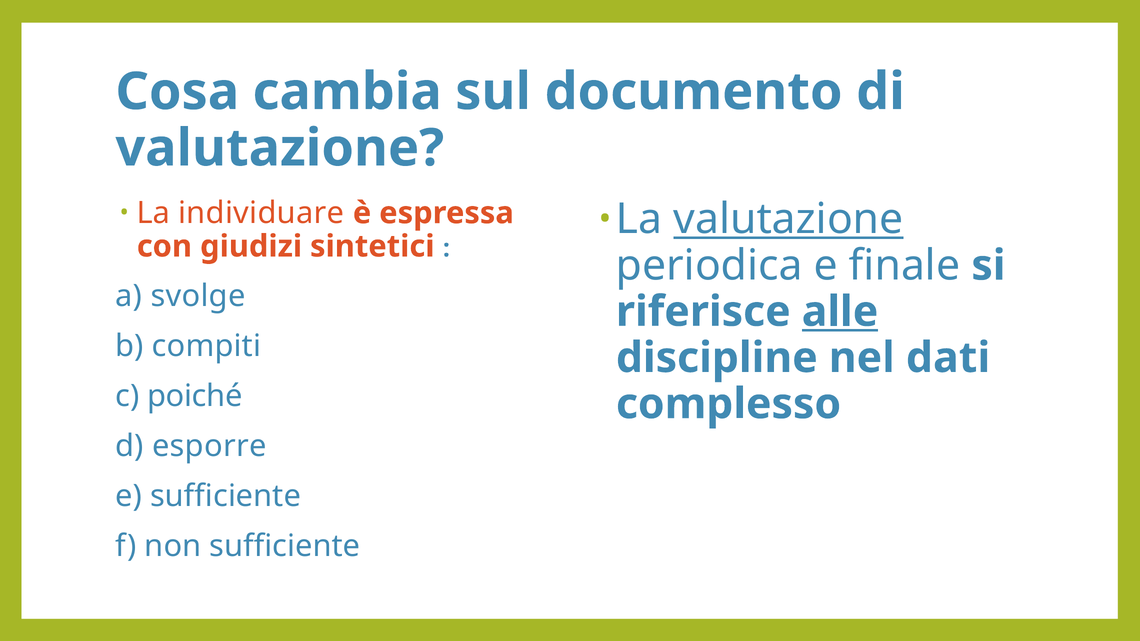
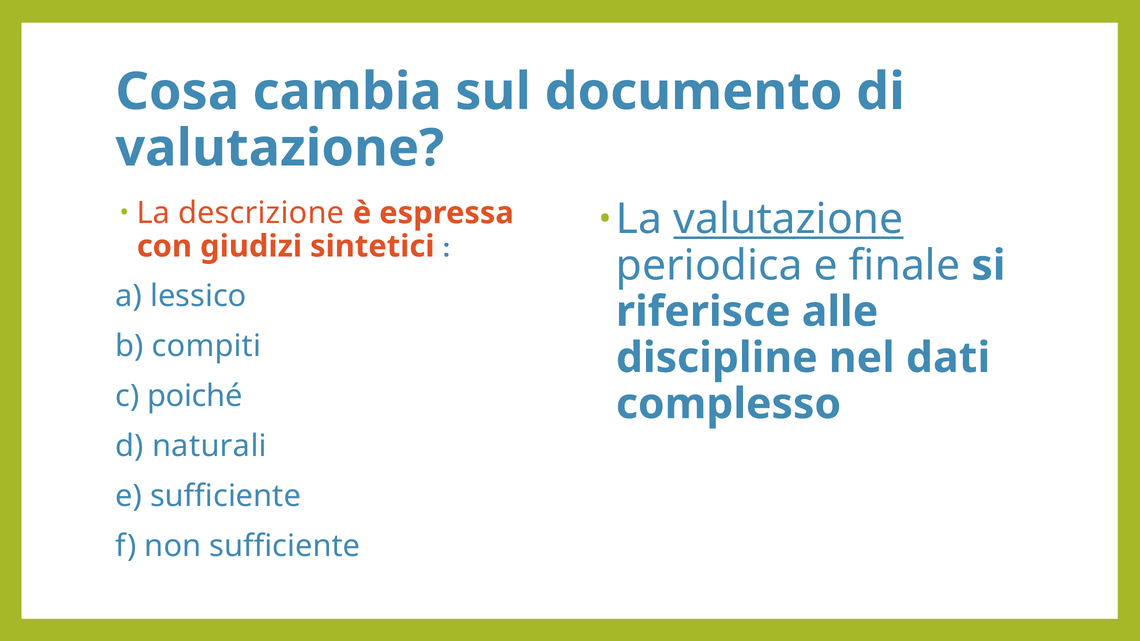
individuare: individuare -> descrizione
svolge: svolge -> lessico
alle underline: present -> none
esporre: esporre -> naturali
